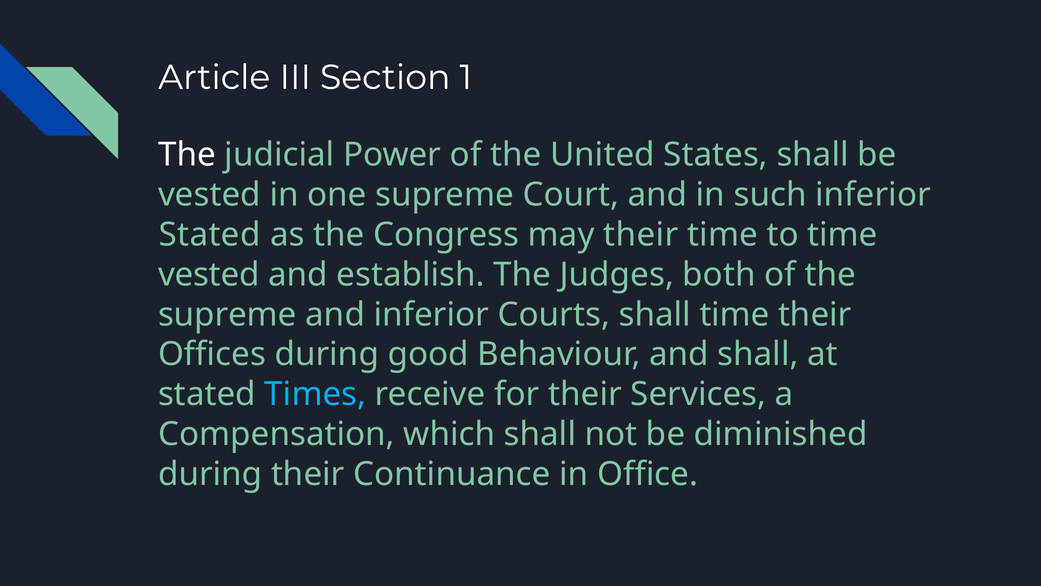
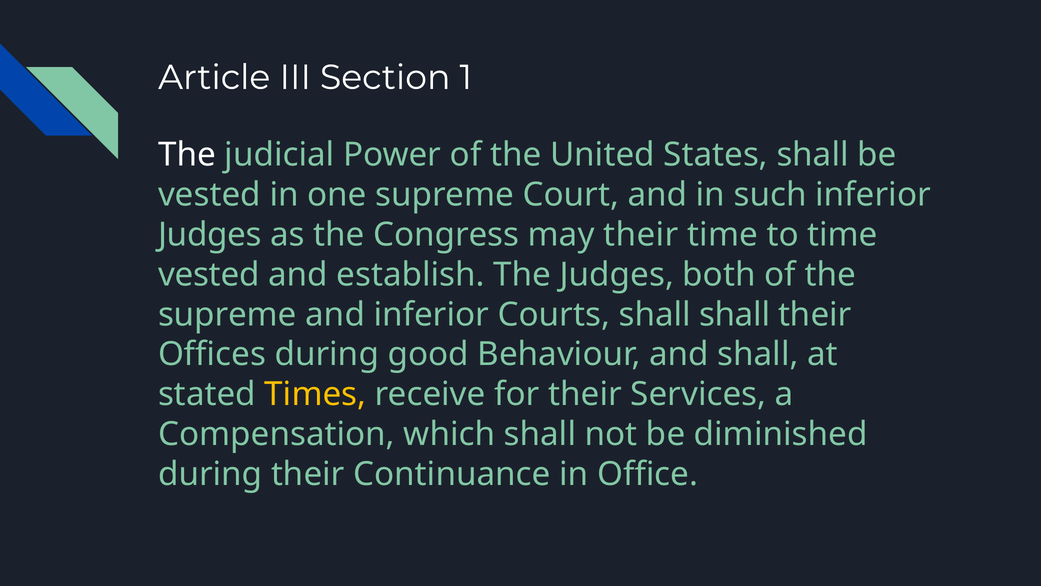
Stated at (210, 235): Stated -> Judges
shall time: time -> shall
Times colour: light blue -> yellow
